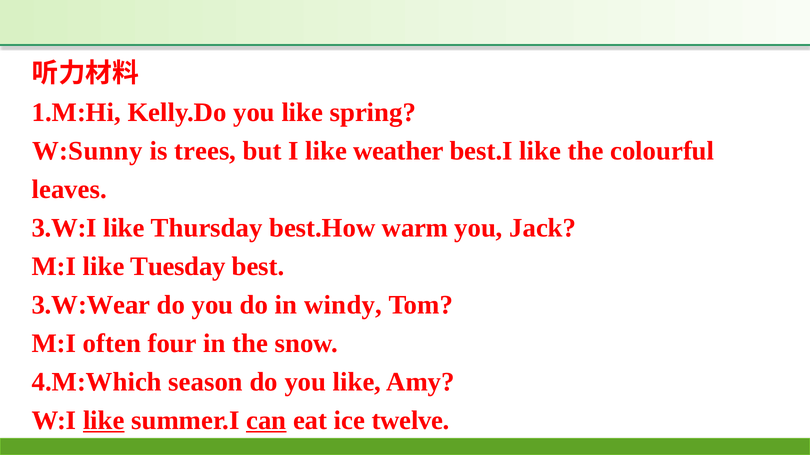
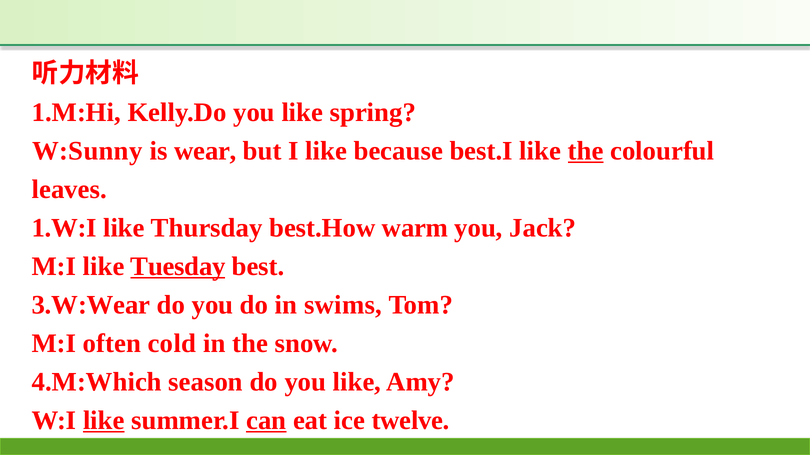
trees: trees -> wear
weather: weather -> because
the at (586, 151) underline: none -> present
3.W:I: 3.W:I -> 1.W:I
Tuesday underline: none -> present
windy: windy -> swims
four: four -> cold
